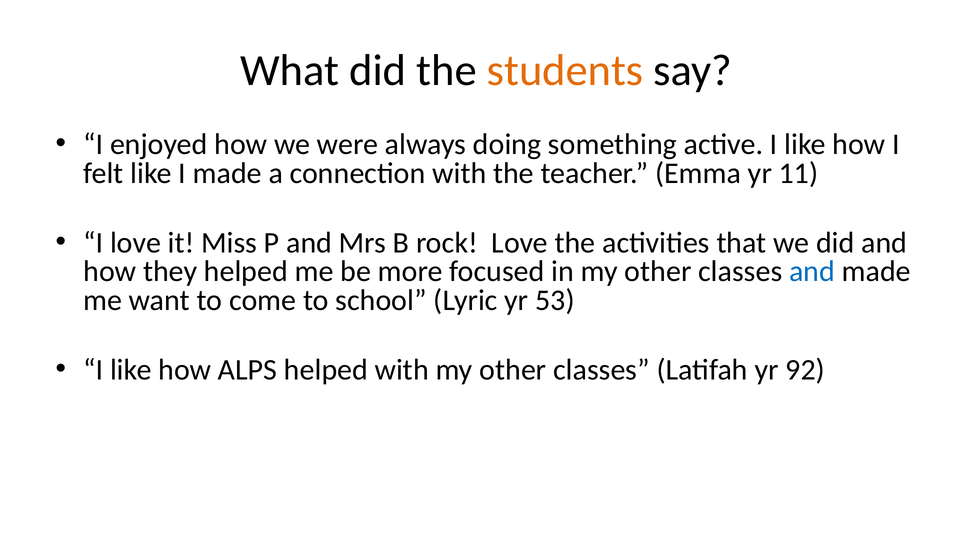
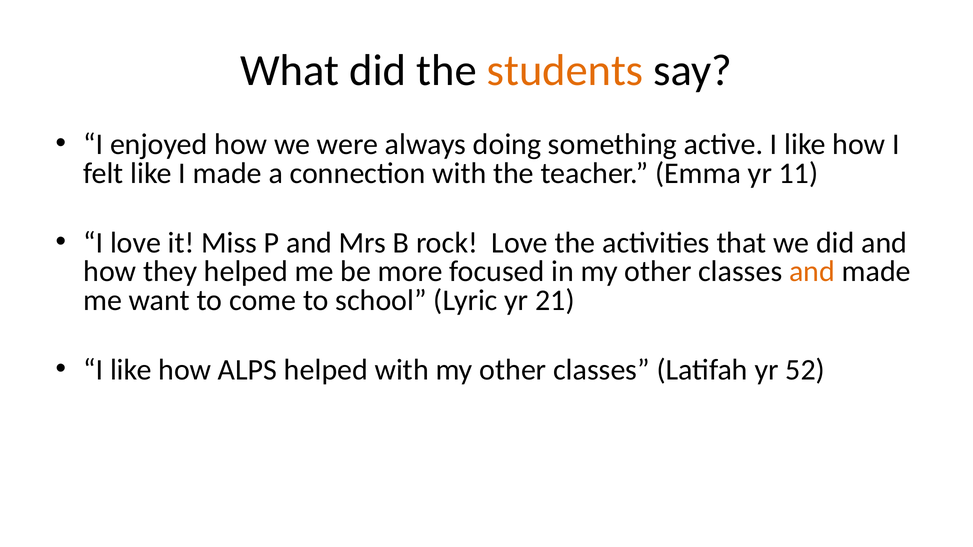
and at (812, 272) colour: blue -> orange
53: 53 -> 21
92: 92 -> 52
